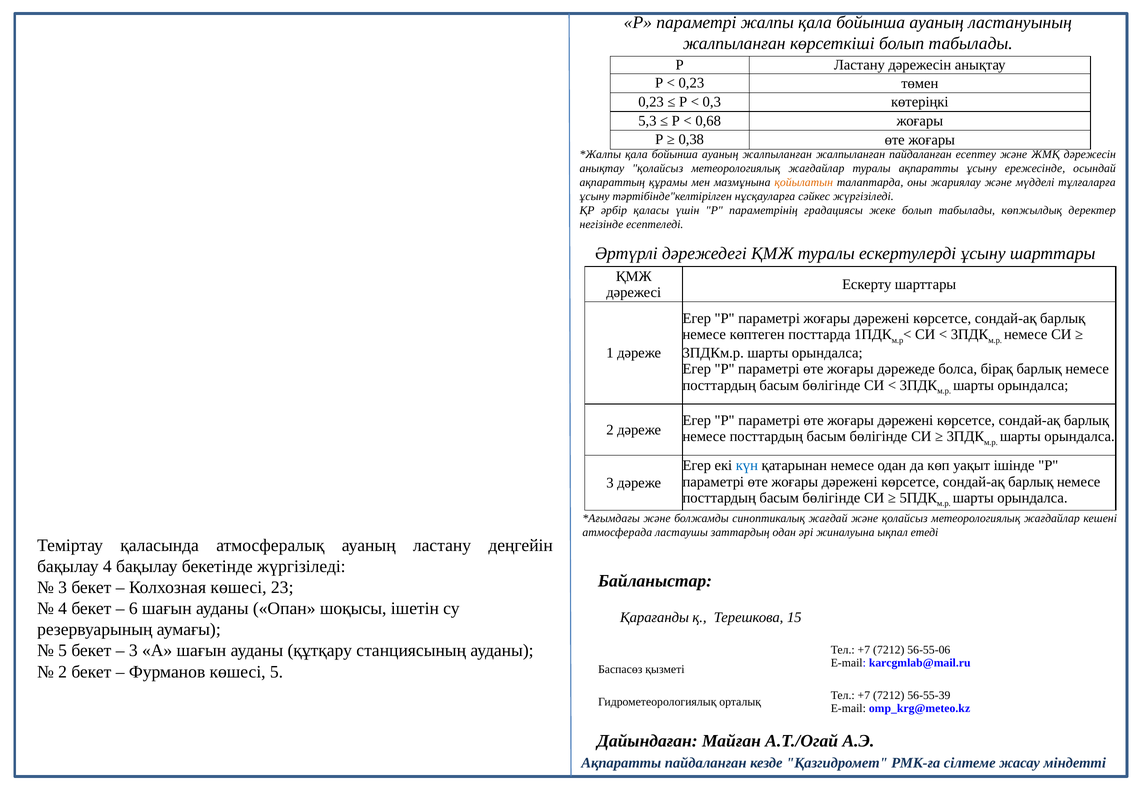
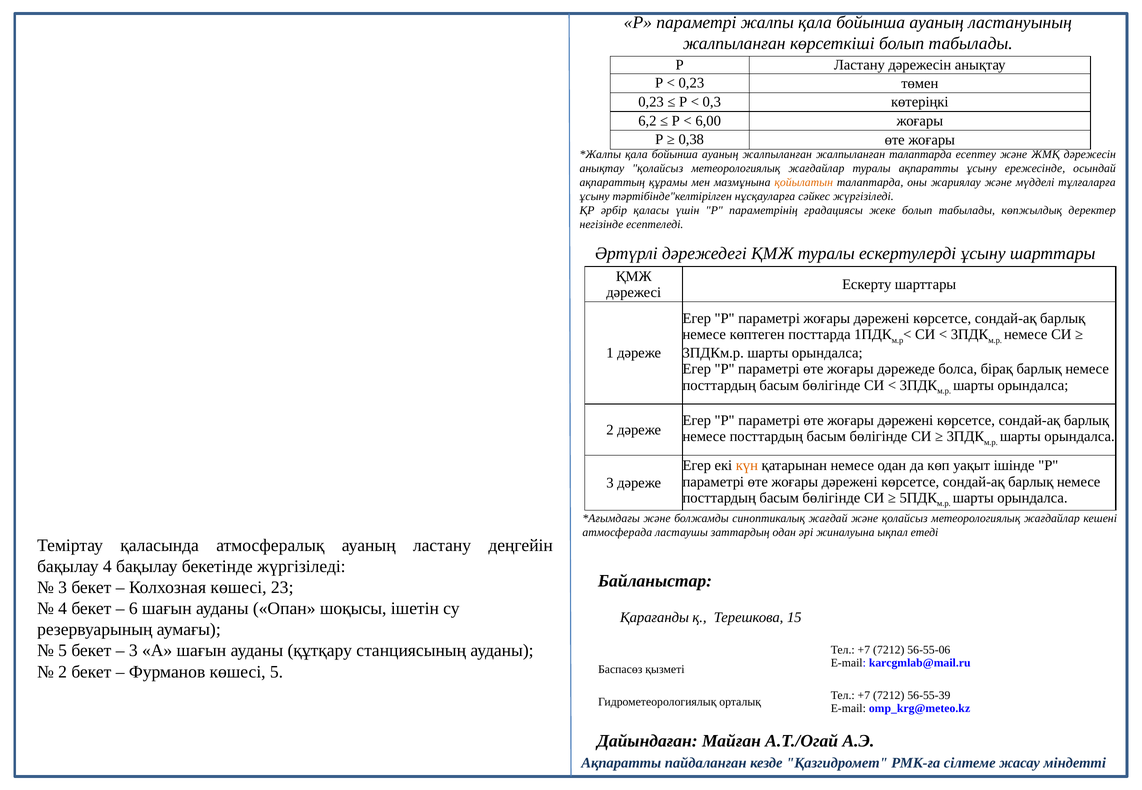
5,3: 5,3 -> 6,2
0,68: 0,68 -> 6,00
жалпыланған пайдаланған: пайдаланған -> талаптарда
күн colour: blue -> orange
